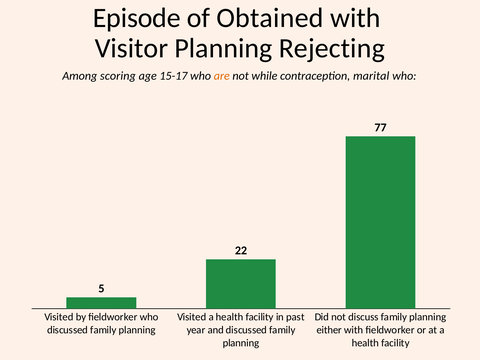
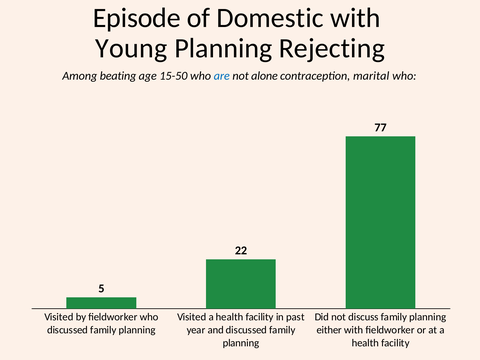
Obtained: Obtained -> Domestic
Visitor: Visitor -> Young
scoring: scoring -> beating
15-17: 15-17 -> 15-50
are colour: orange -> blue
while: while -> alone
